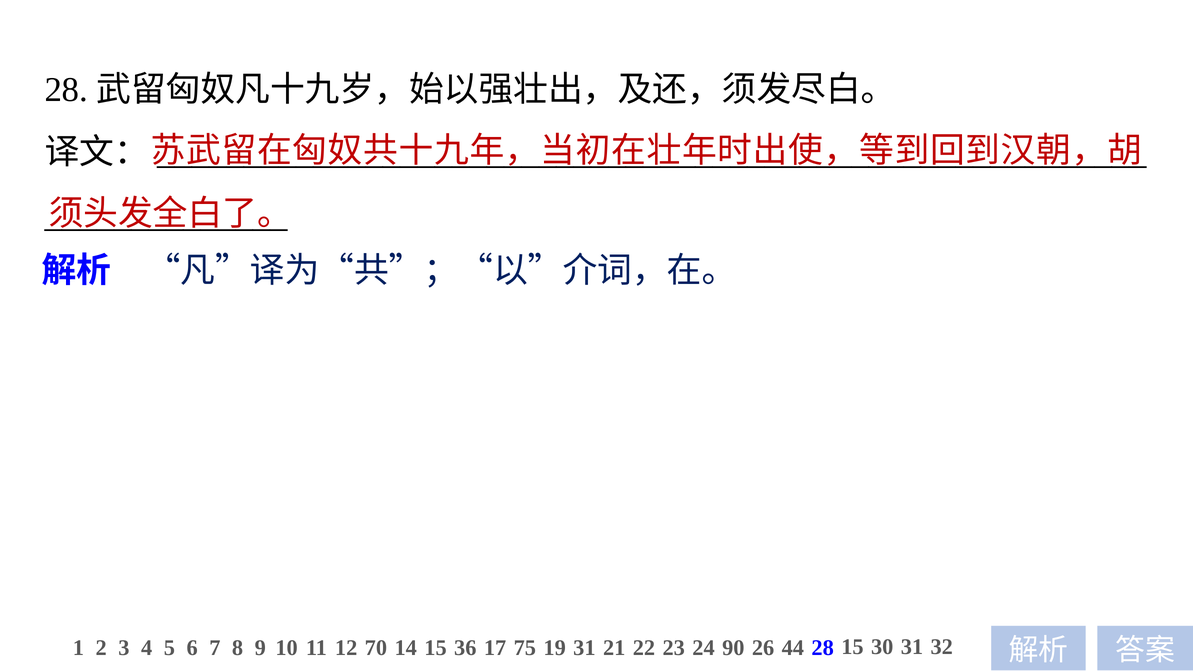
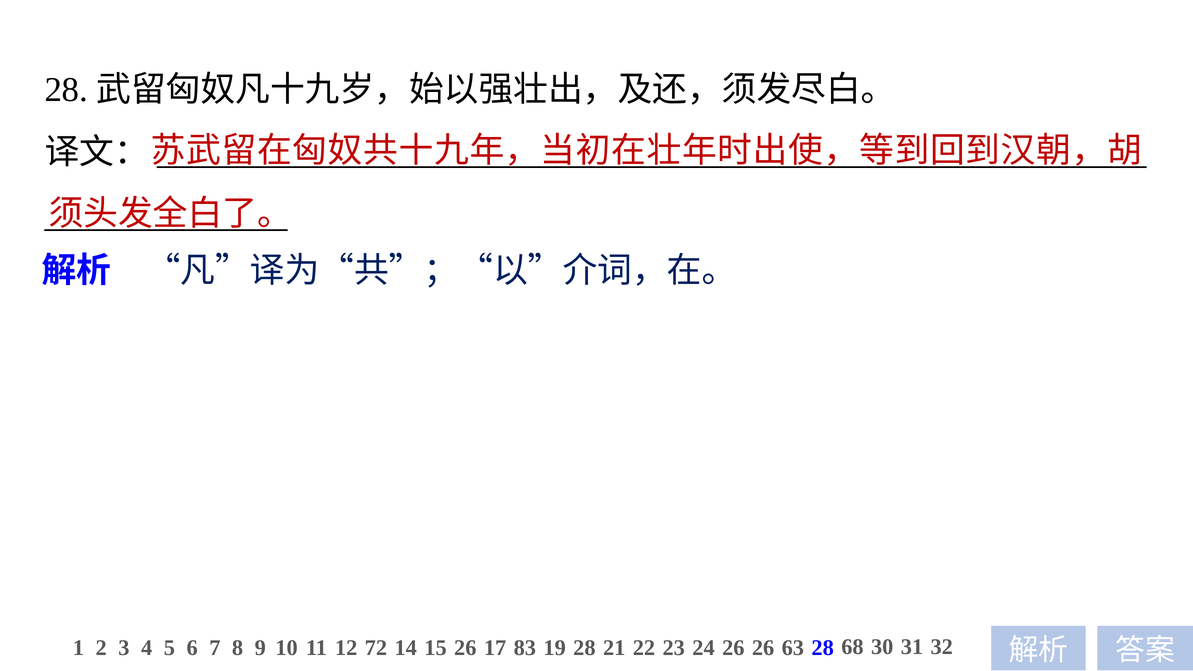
70: 70 -> 72
15 36: 36 -> 26
75: 75 -> 83
19 31: 31 -> 28
24 90: 90 -> 26
44: 44 -> 63
28 15: 15 -> 68
